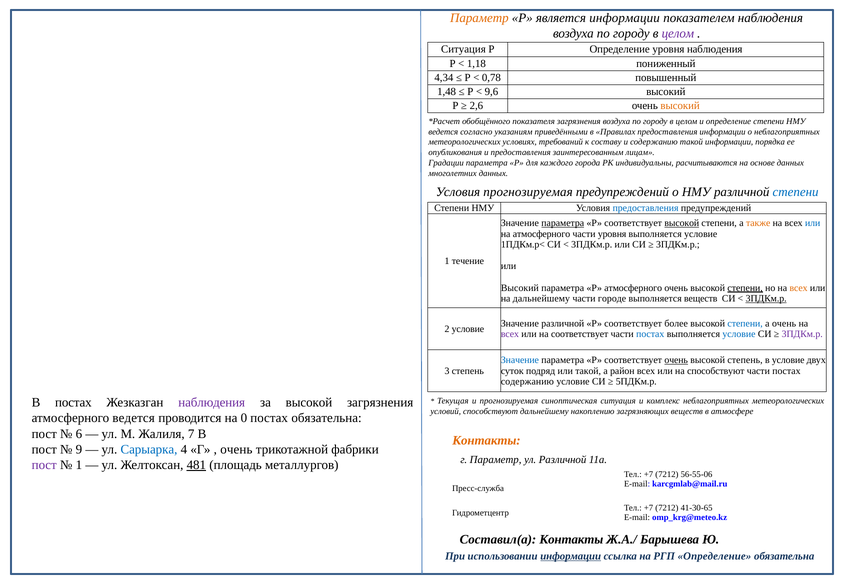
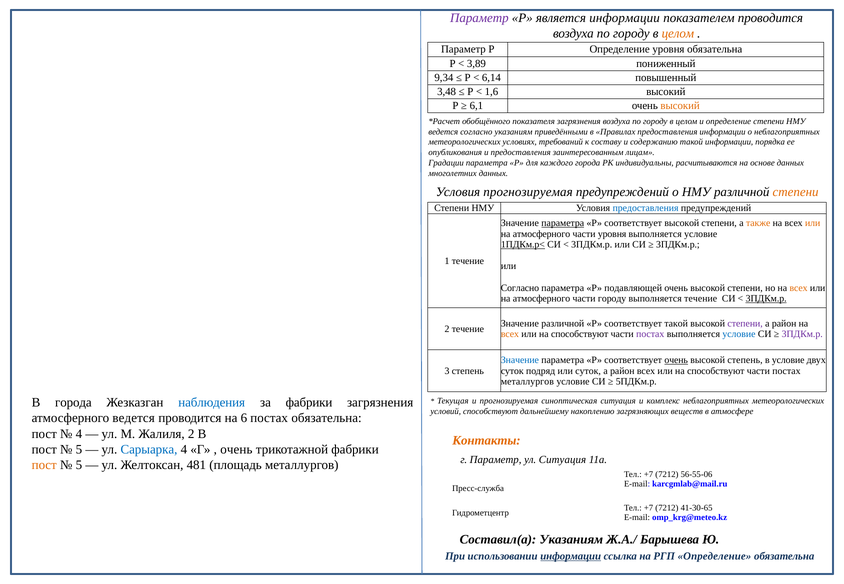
Параметр at (479, 18) colour: orange -> purple
показателем наблюдения: наблюдения -> проводится
целом at (678, 33) colour: purple -> orange
Ситуация at (463, 49): Ситуация -> Параметр
уровня наблюдения: наблюдения -> обязательна
1,18: 1,18 -> 3,89
4,34: 4,34 -> 9,34
0,78: 0,78 -> 6,14
1,48: 1,48 -> 3,48
9,6: 9,6 -> 1,6
2,6: 2,6 -> 6,1
степени at (796, 192) colour: blue -> orange
высокой at (682, 223) underline: present -> none
или at (813, 223) colour: blue -> orange
1ПДКм.р< underline: none -> present
Высокий at (520, 288): Высокий -> Согласно
Р атмосферного: атмосферного -> подавляющей
степени at (745, 288) underline: present -> none
дальнейшему at (541, 299): дальнейшему -> атмосферного
части городе: городе -> городу
выполняется веществ: веществ -> течение
соответствует более: более -> такой
степени at (745, 324) colour: blue -> purple
очень at (784, 324): очень -> район
2 условие: условие -> течение
всех at (510, 334) colour: purple -> orange
соответствует at (580, 334): соответствует -> способствуют
постах at (650, 334) colour: blue -> purple
или такой: такой -> суток
содержанию at (527, 382): содержанию -> металлургов
В постах: постах -> города
наблюдения at (212, 403) colour: purple -> blue
за высокой: высокой -> фабрики
0: 0 -> 6
6 at (79, 434): 6 -> 4
Жалиля 7: 7 -> 2
9 at (79, 450): 9 -> 5
ул Различной: Различной -> Ситуация
пост at (44, 465) colour: purple -> orange
1 at (79, 465): 1 -> 5
481 underline: present -> none
Составил(а Контакты: Контакты -> Указаниям
